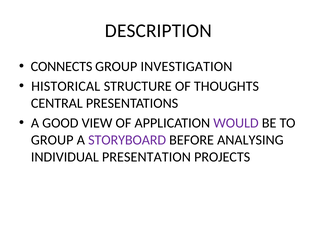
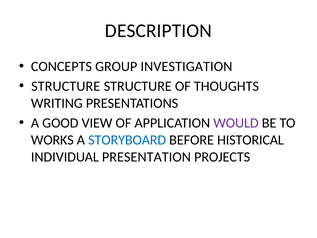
CONNECTS: CONNECTS -> CONCEPTS
HISTORICAL at (66, 86): HISTORICAL -> STRUCTURE
CENTRAL: CENTRAL -> WRITING
GROUP at (52, 140): GROUP -> WORKS
STORYBOARD colour: purple -> blue
ANALYSING: ANALYSING -> HISTORICAL
